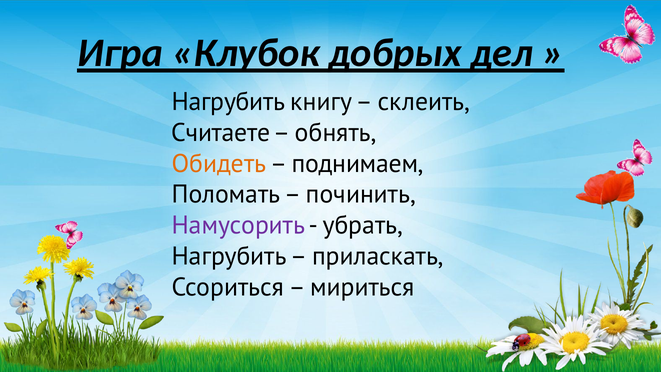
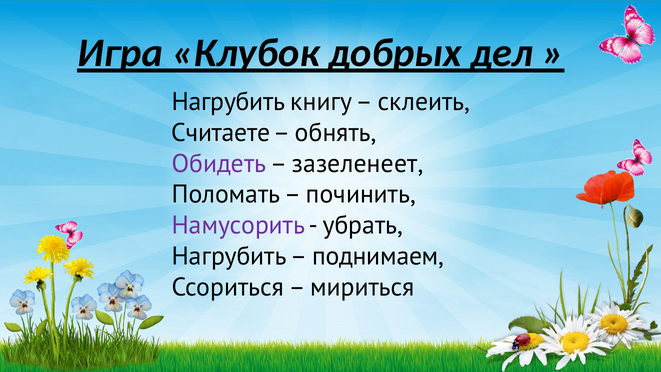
Обидеть colour: orange -> purple
поднимаем: поднимаем -> зазеленеет
приласкать: приласкать -> поднимаем
